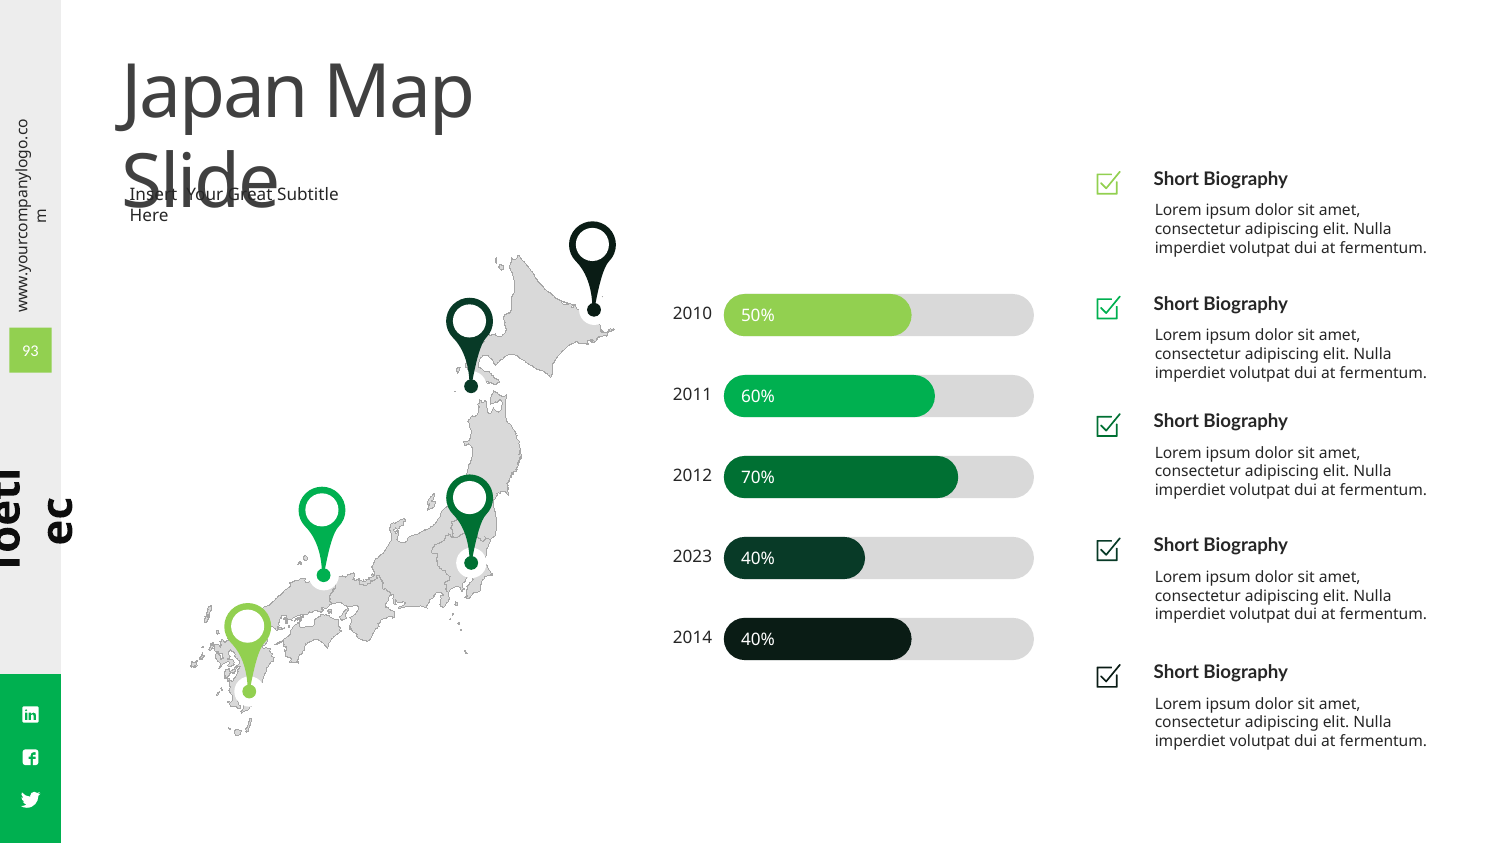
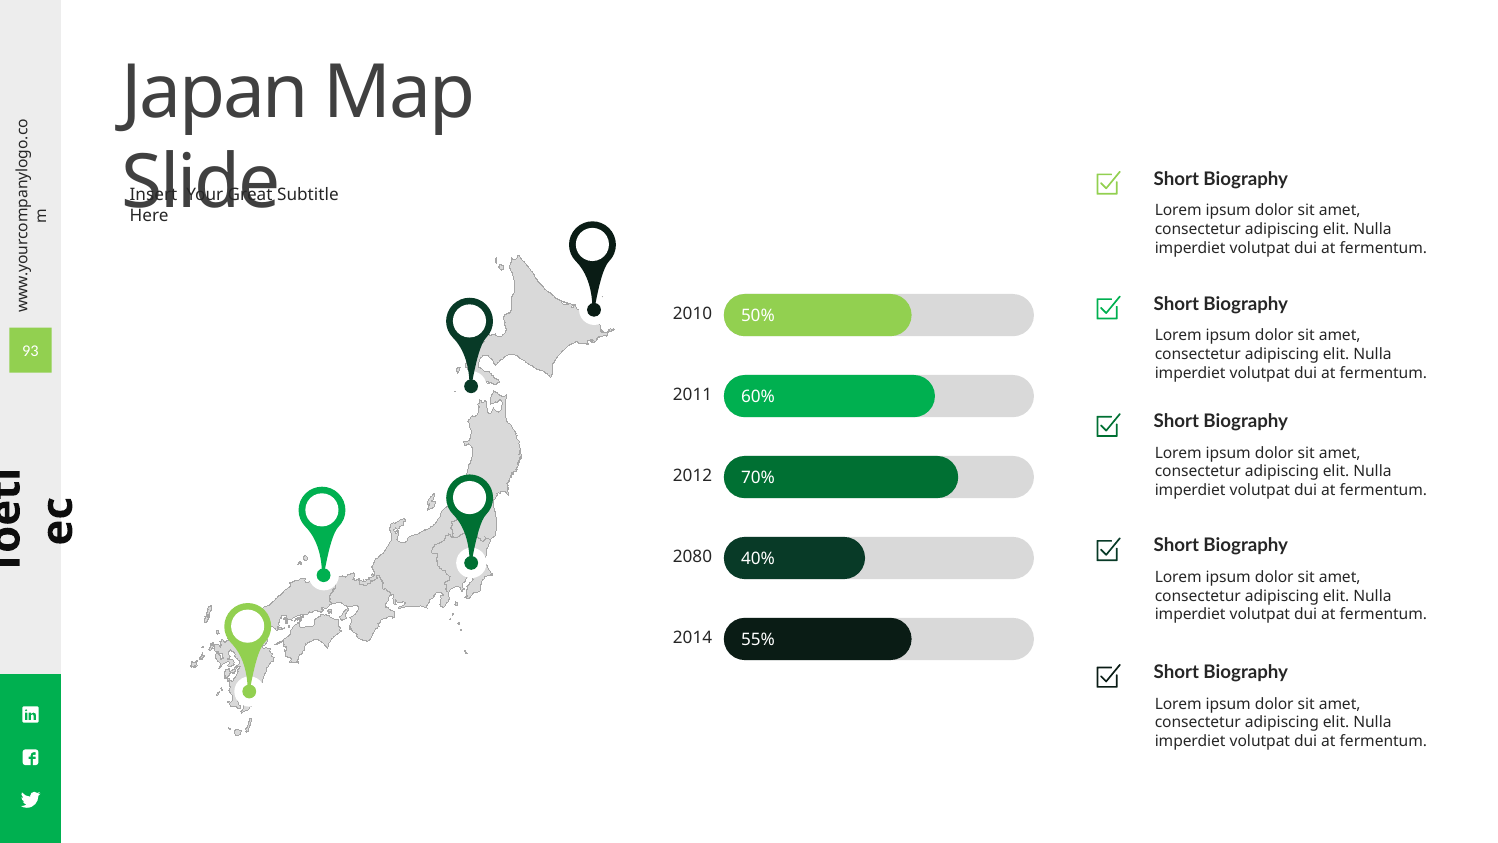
2023: 2023 -> 2080
40% at (758, 640): 40% -> 55%
